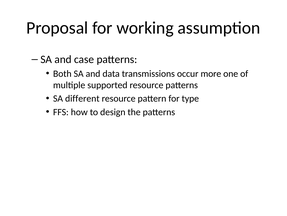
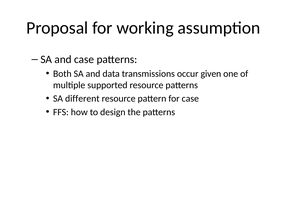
more: more -> given
for type: type -> case
